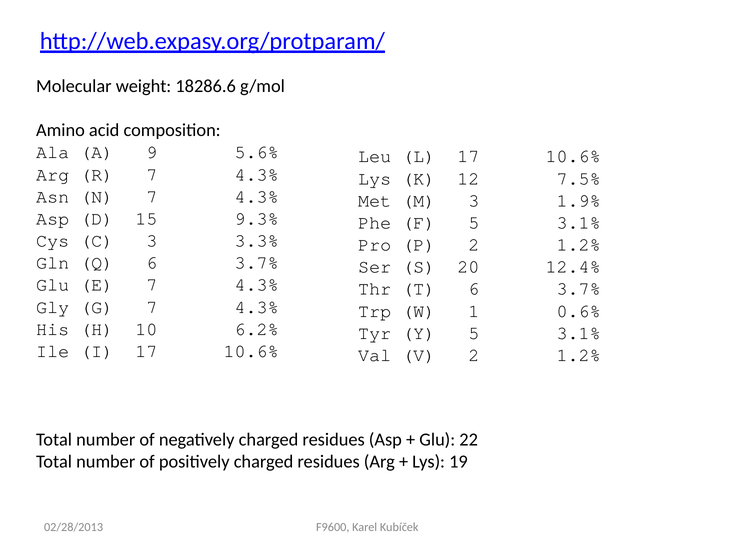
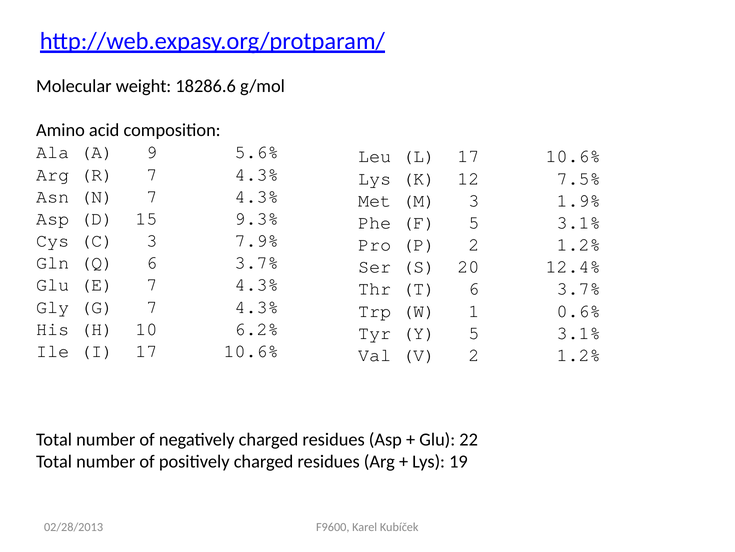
3.3%: 3.3% -> 7.9%
